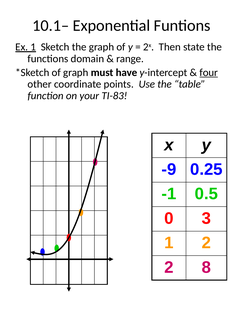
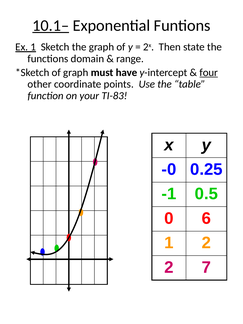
10.1– underline: none -> present
-9: -9 -> -0
3: 3 -> 6
8: 8 -> 7
